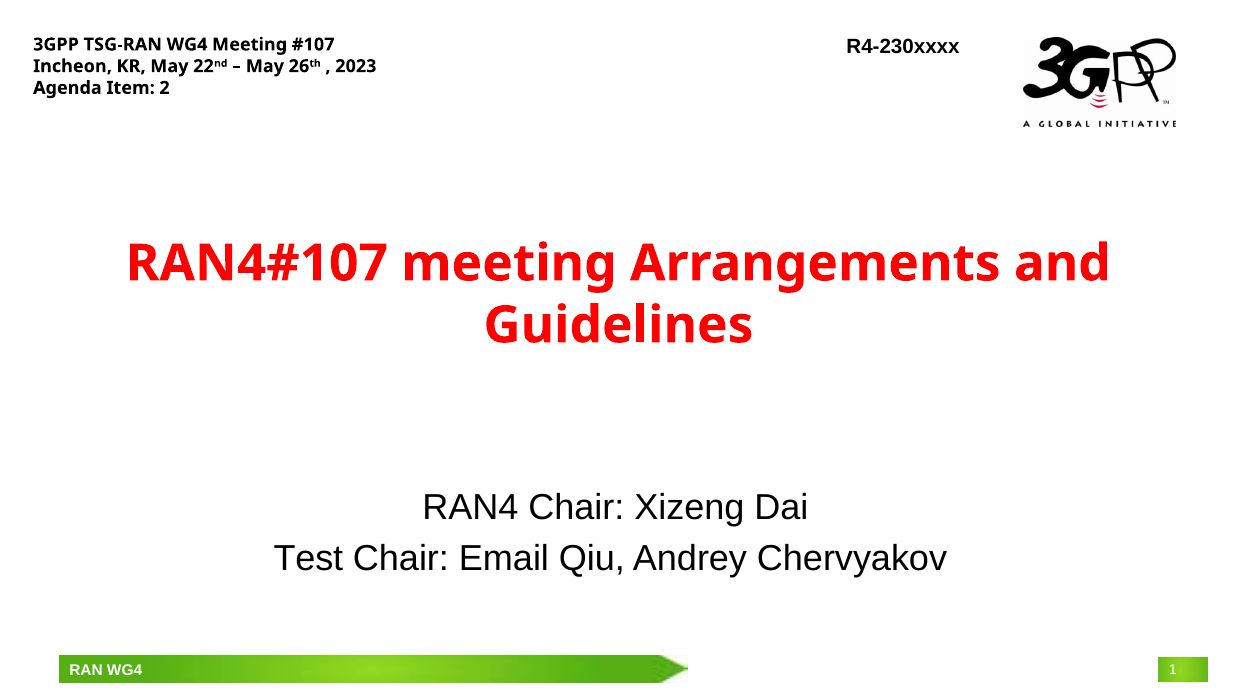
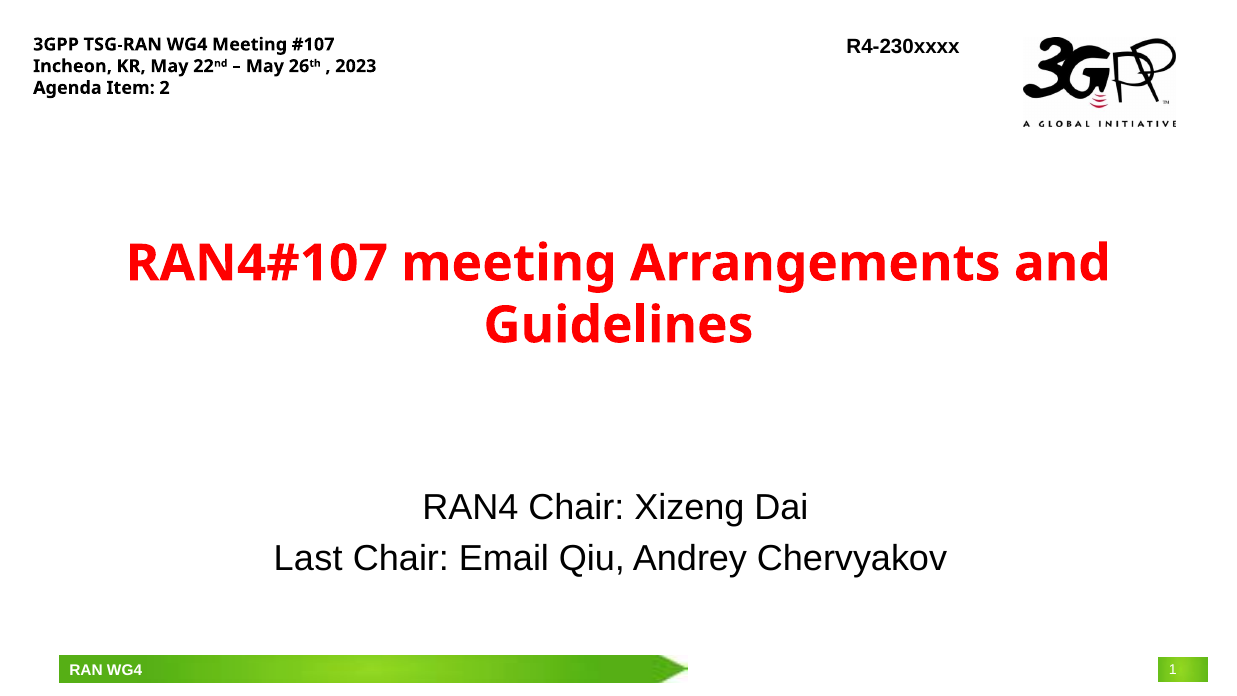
Test: Test -> Last
